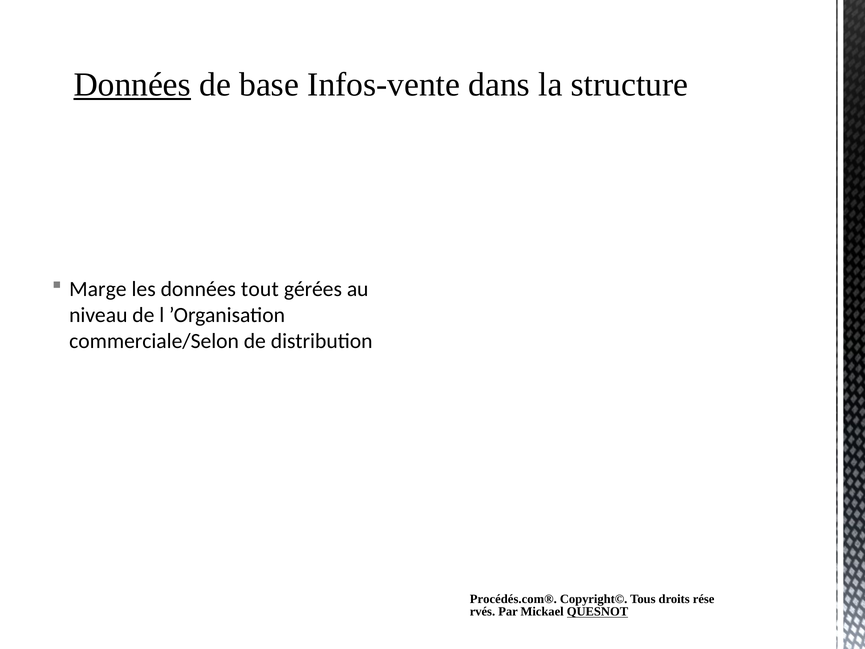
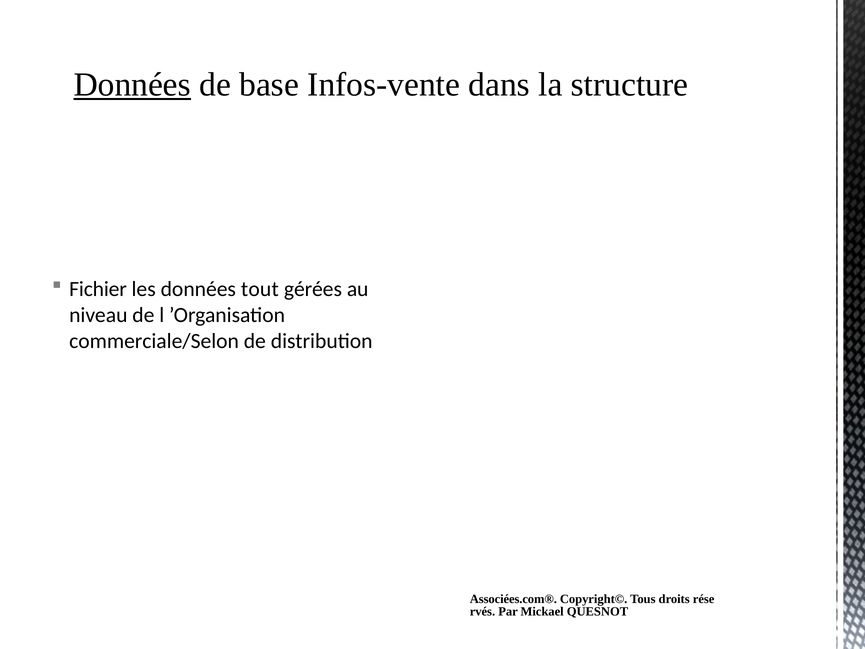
Marge: Marge -> Fichier
Procédés.com®: Procédés.com® -> Associées.com®
QUESNOT underline: present -> none
